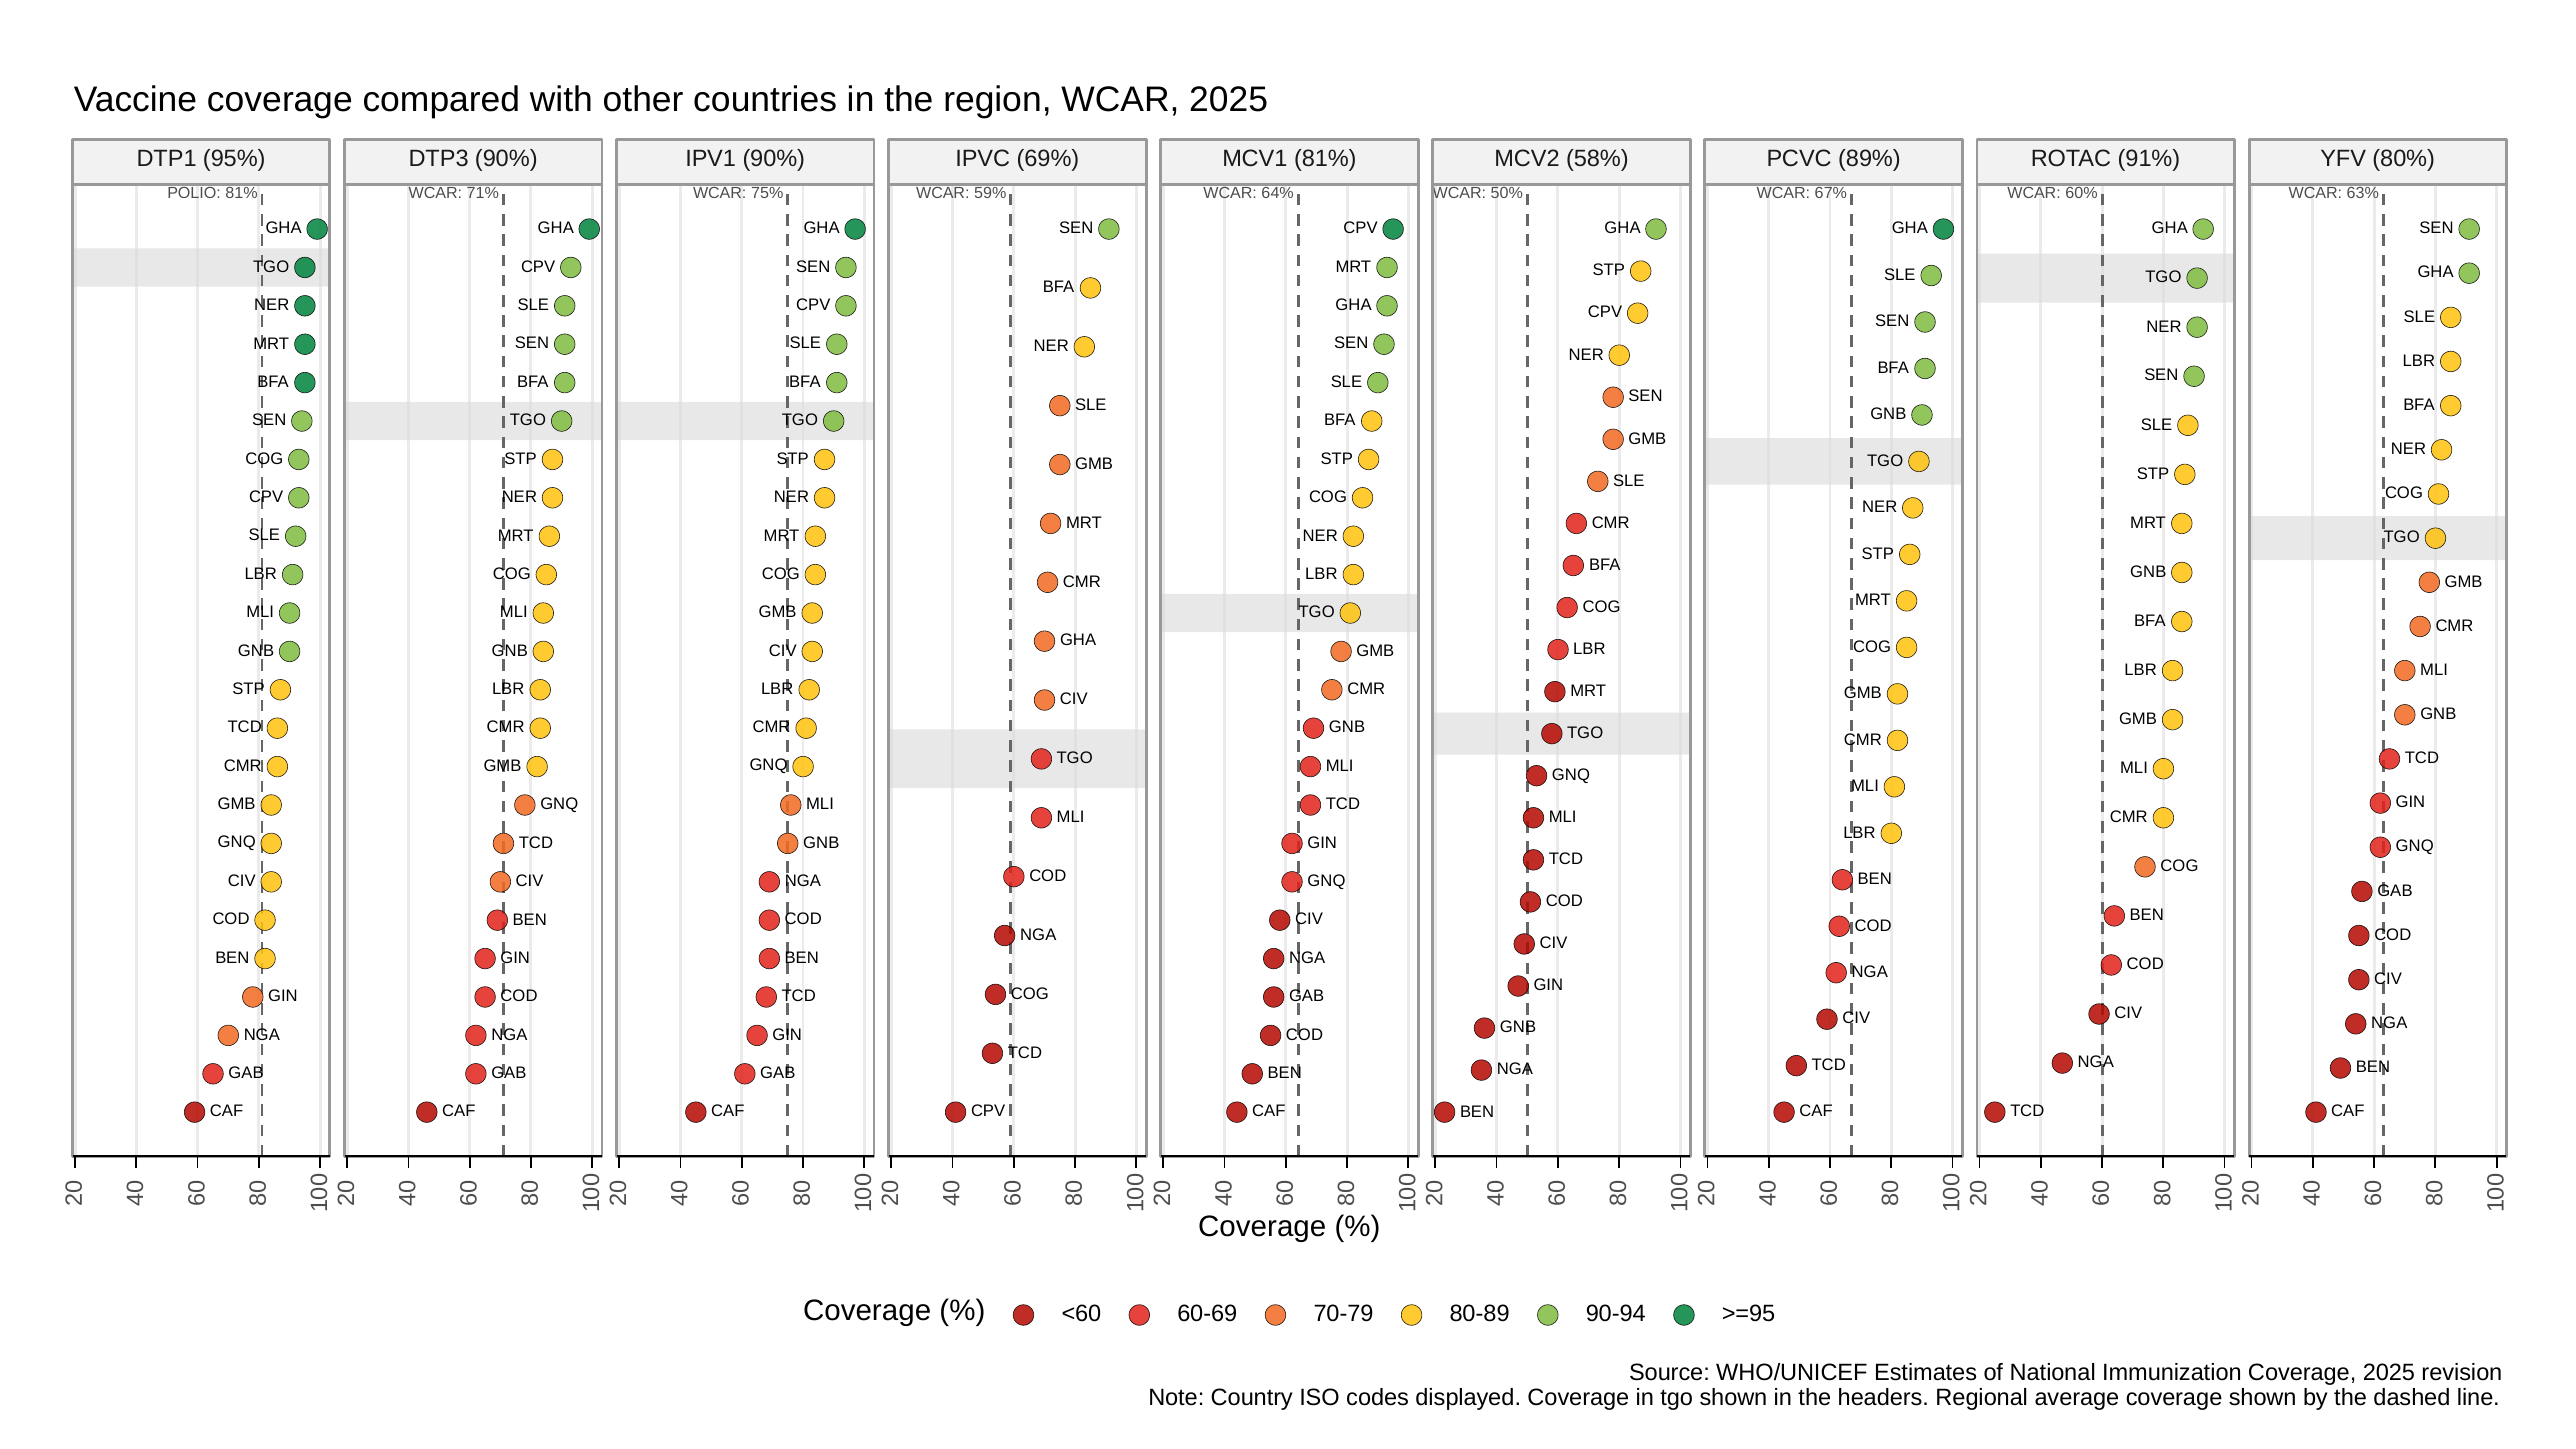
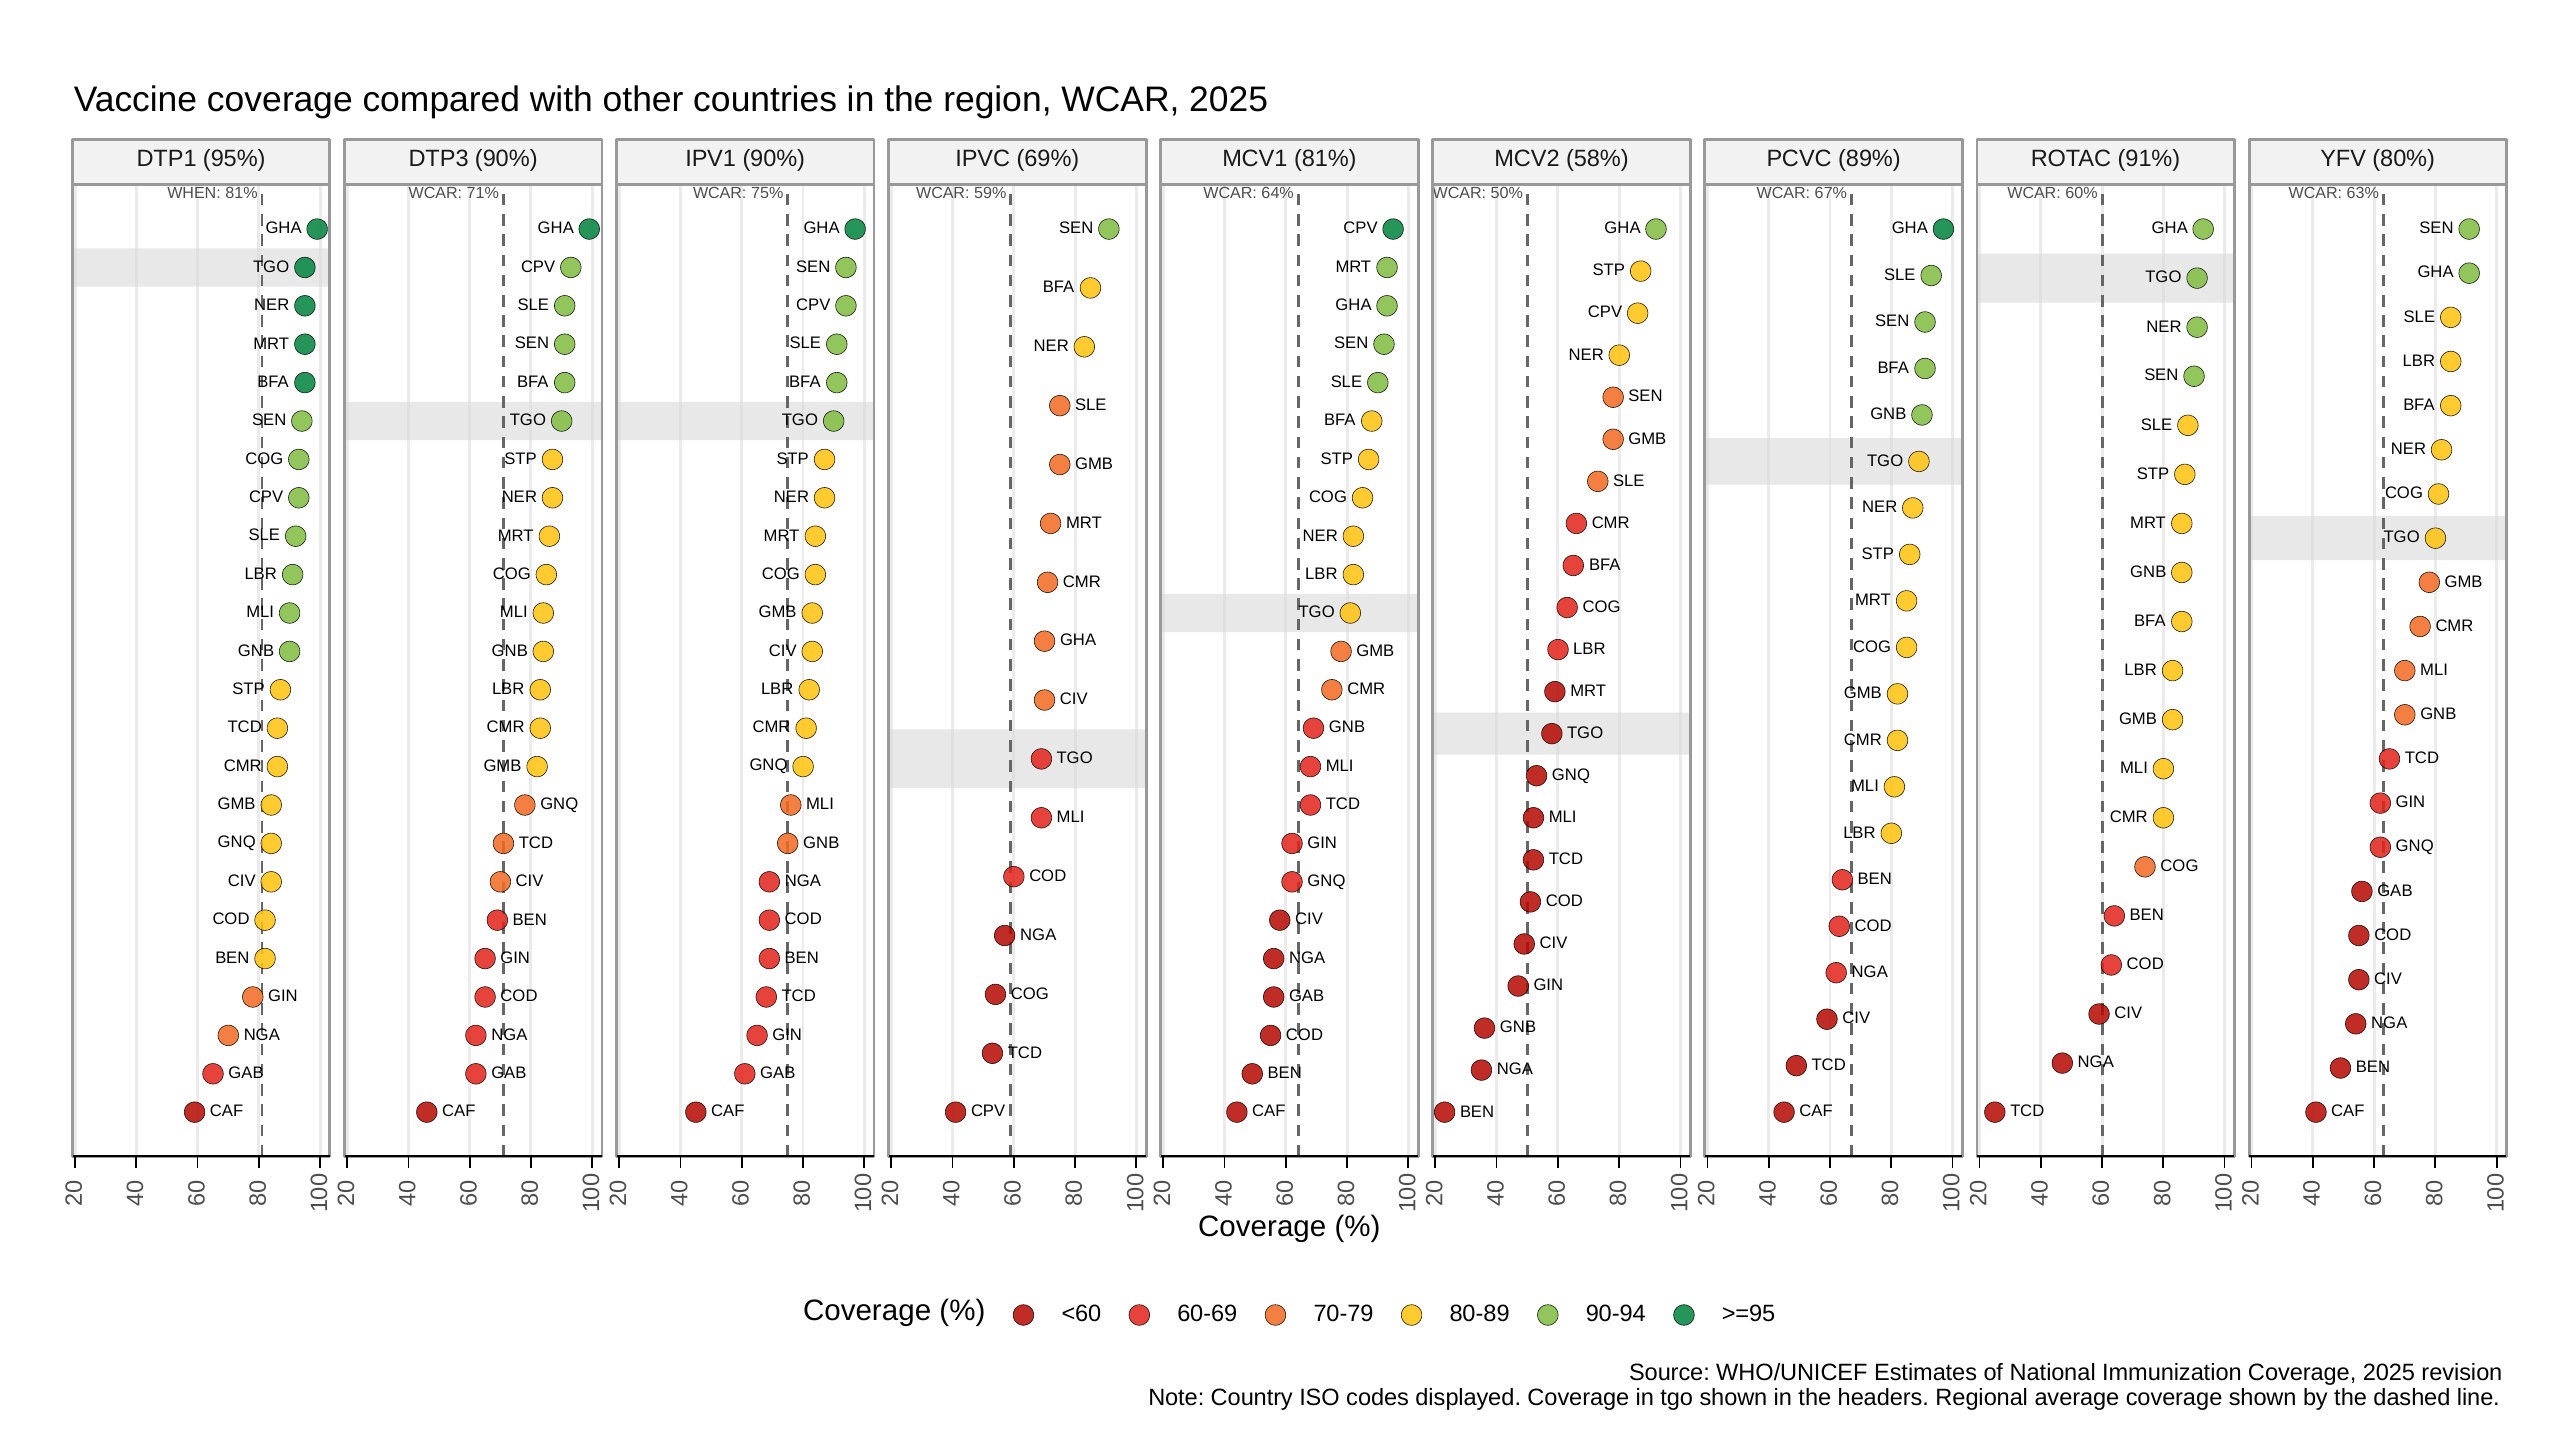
POLIO: POLIO -> WHEN
